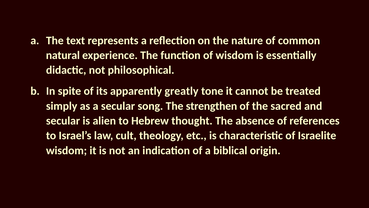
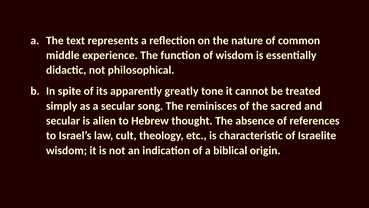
natural: natural -> middle
strengthen: strengthen -> reminisces
